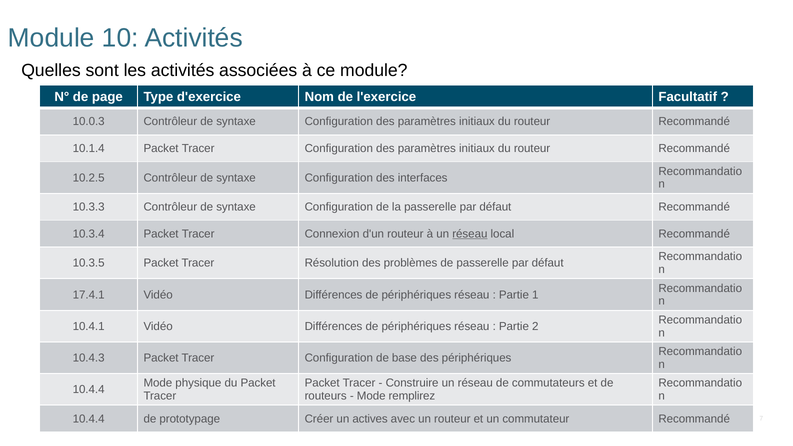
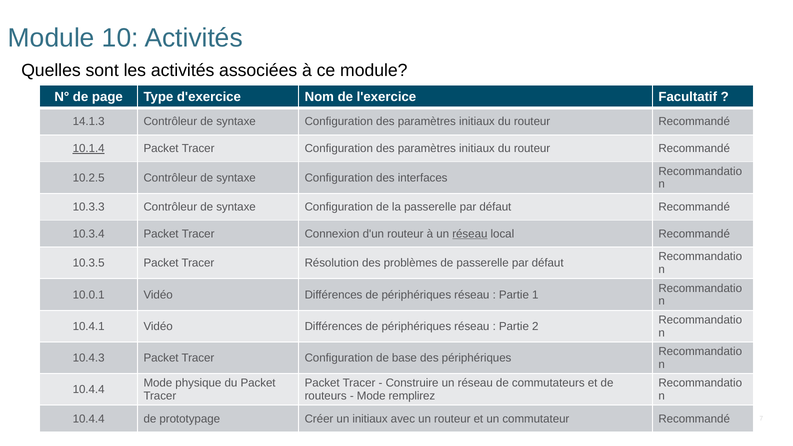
10.0.3: 10.0.3 -> 14.1.3
10.1.4 underline: none -> present
17.4.1: 17.4.1 -> 10.0.1
un actives: actives -> initiaux
